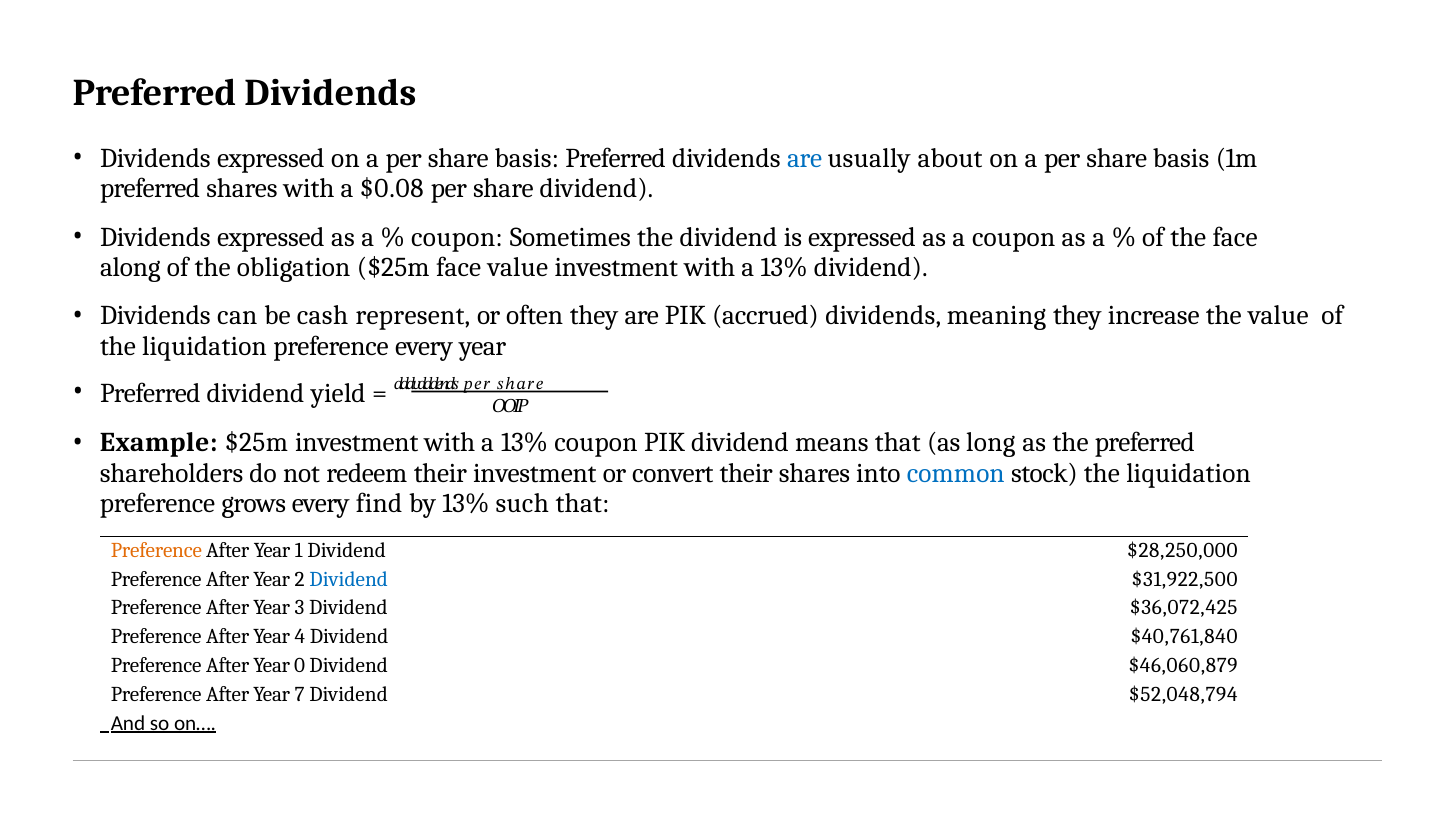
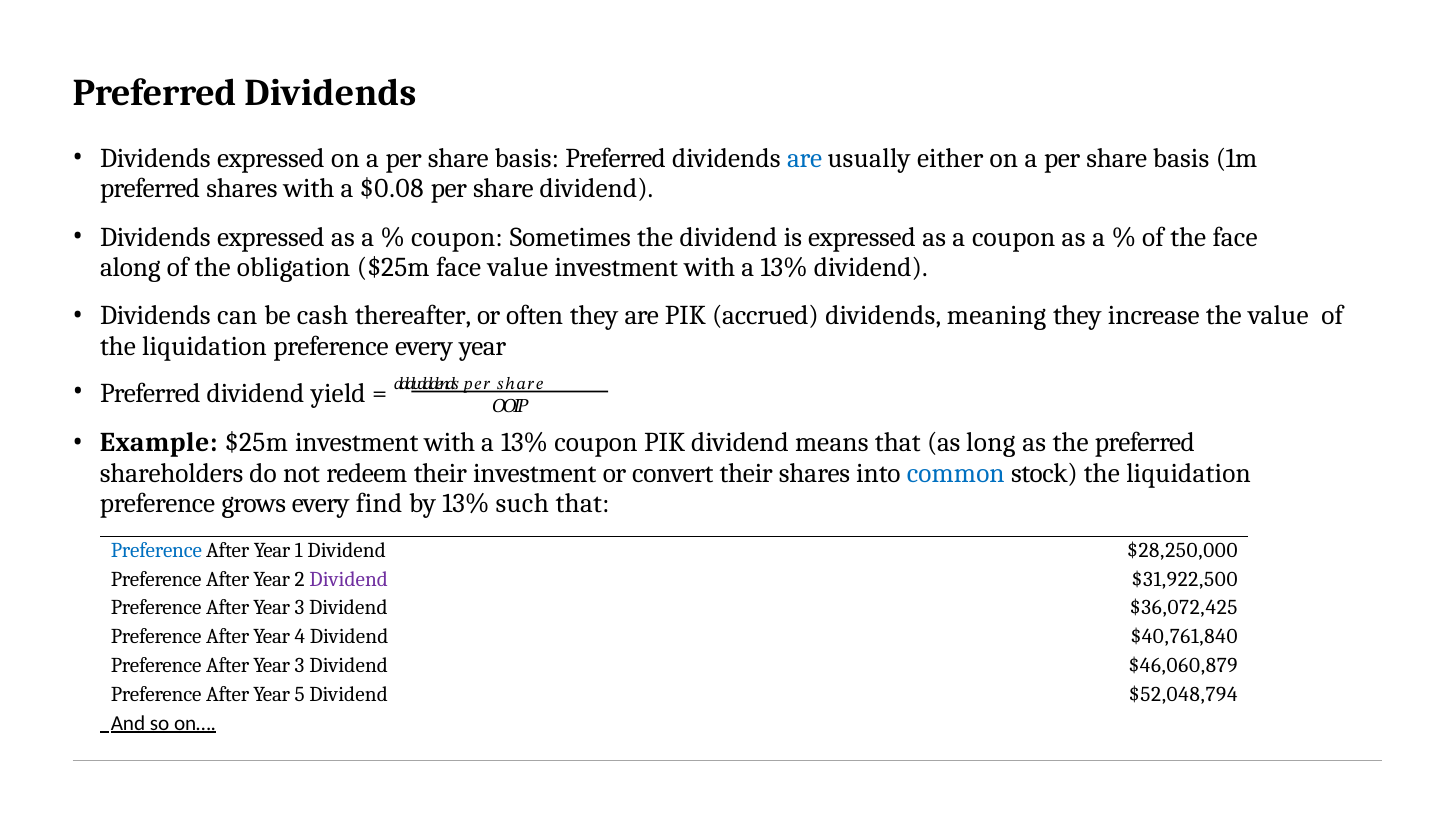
about: about -> either
represent: represent -> thereafter
Preference at (156, 551) colour: orange -> blue
Dividend at (349, 579) colour: blue -> purple
0 at (300, 666): 0 -> 3
7: 7 -> 5
